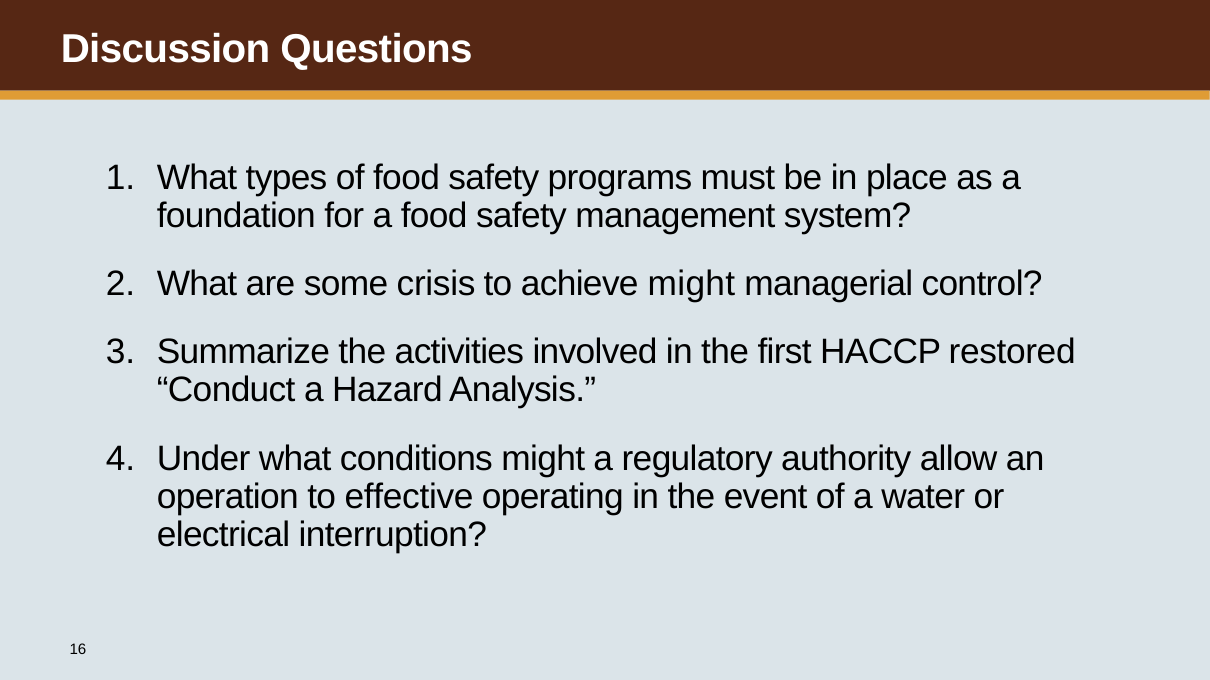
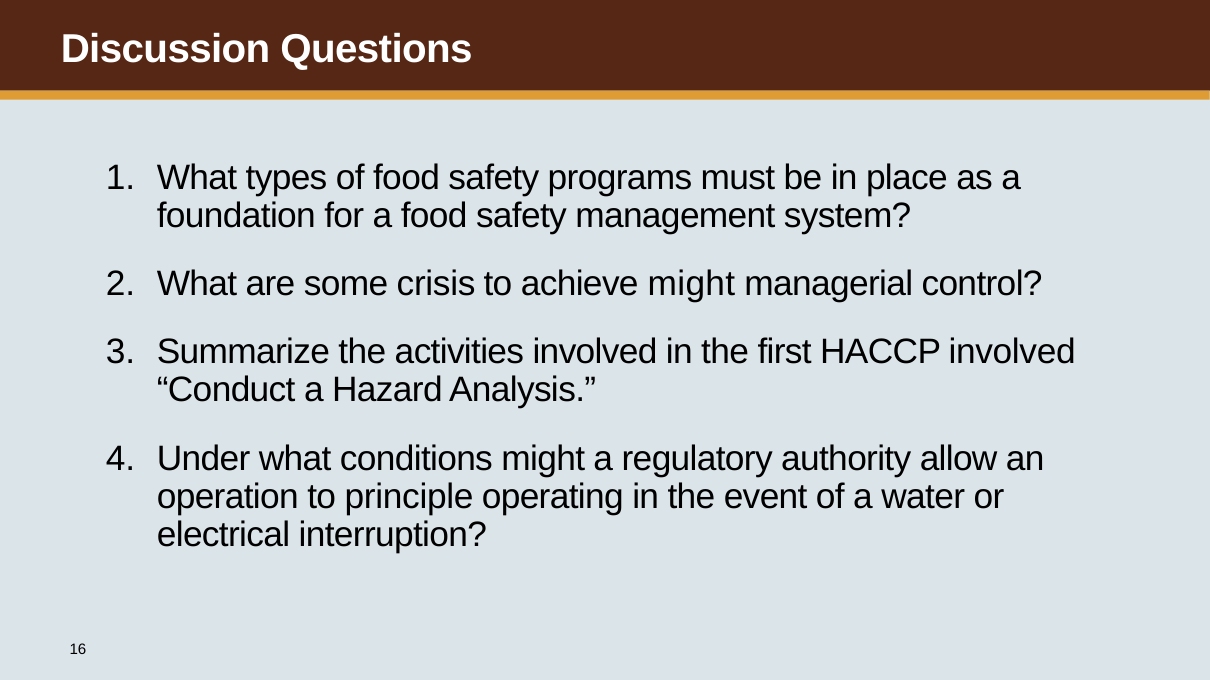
HACCP restored: restored -> involved
effective: effective -> principle
